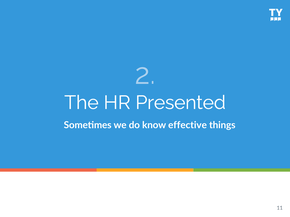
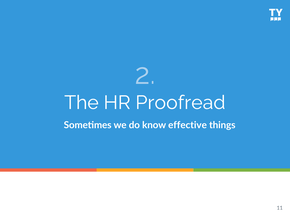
Presented: Presented -> Proofread
